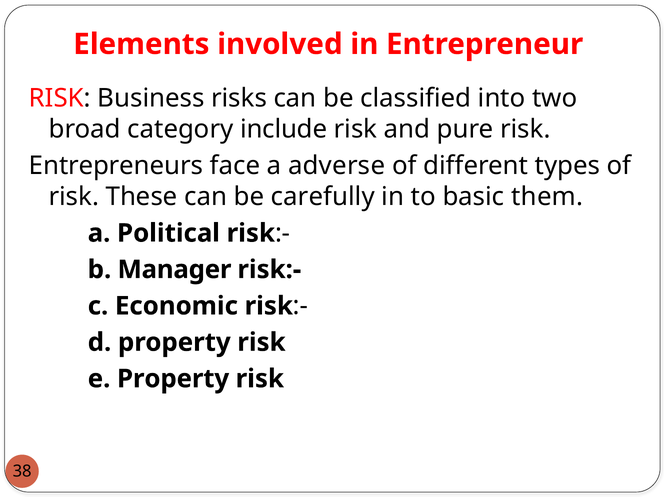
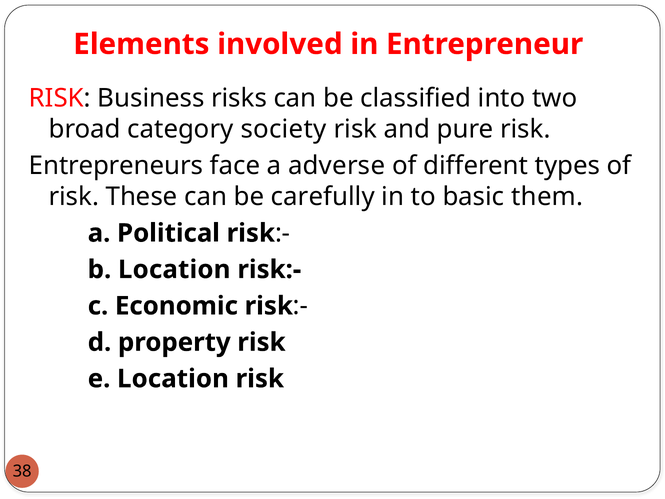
include: include -> society
b Manager: Manager -> Location
e Property: Property -> Location
